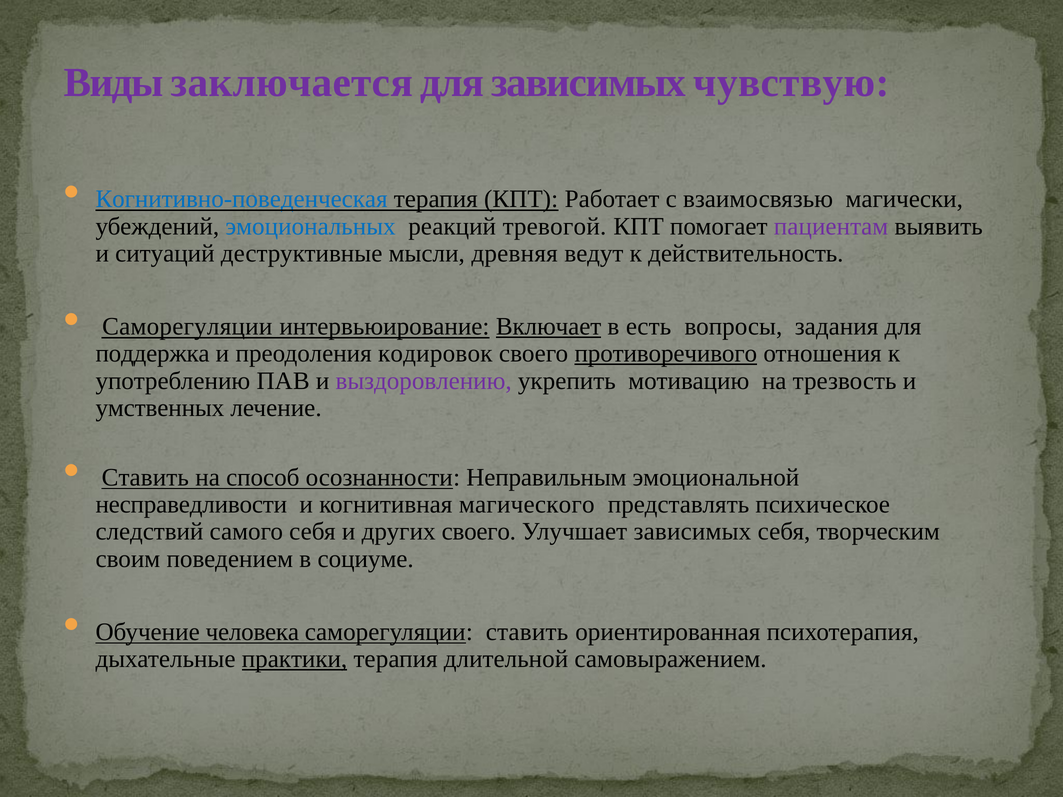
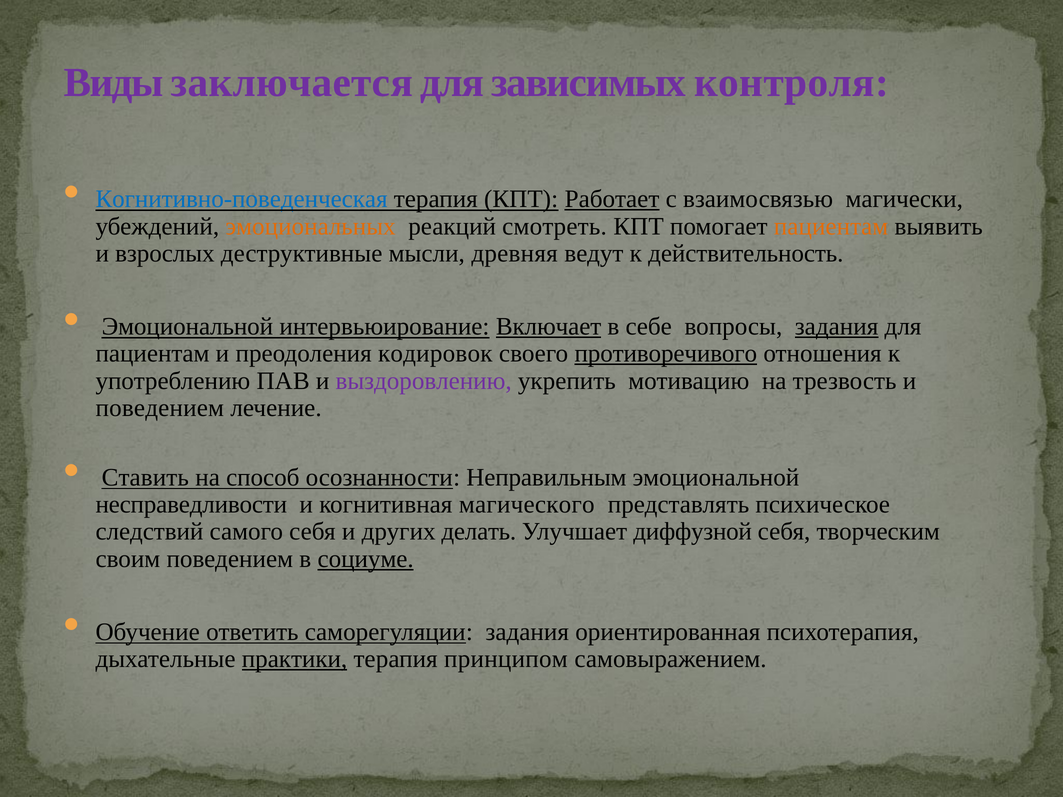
чувствую: чувствую -> контроля
Работает underline: none -> present
эмоциональных colour: blue -> orange
тревогой: тревогой -> смотреть
пациентам at (831, 226) colour: purple -> orange
ситуаций: ситуаций -> взрослых
Саморегуляции at (187, 327): Саморегуляции -> Эмоциональной
есть: есть -> себе
задания at (837, 327) underline: none -> present
поддержка at (153, 354): поддержка -> пациентам
умственных at (160, 408): умственных -> поведением
других своего: своего -> делать
Улучшает зависимых: зависимых -> диффузной
социуме underline: none -> present
человека: человека -> ответить
саморегуляции ставить: ставить -> задания
длительной: длительной -> принципом
